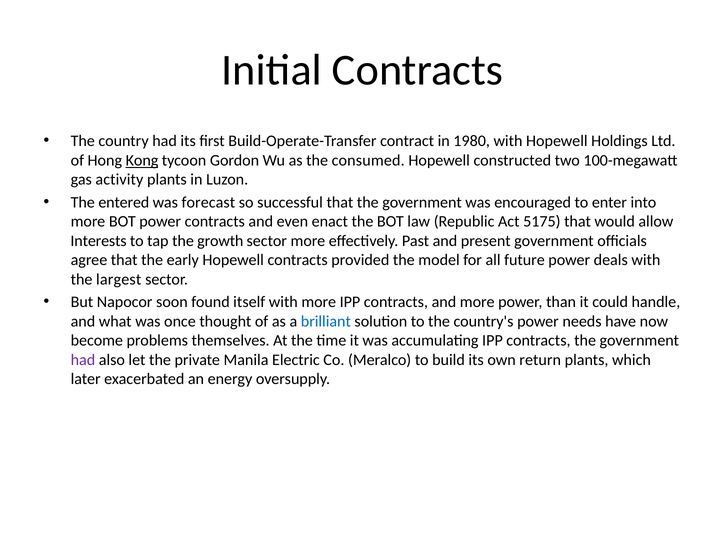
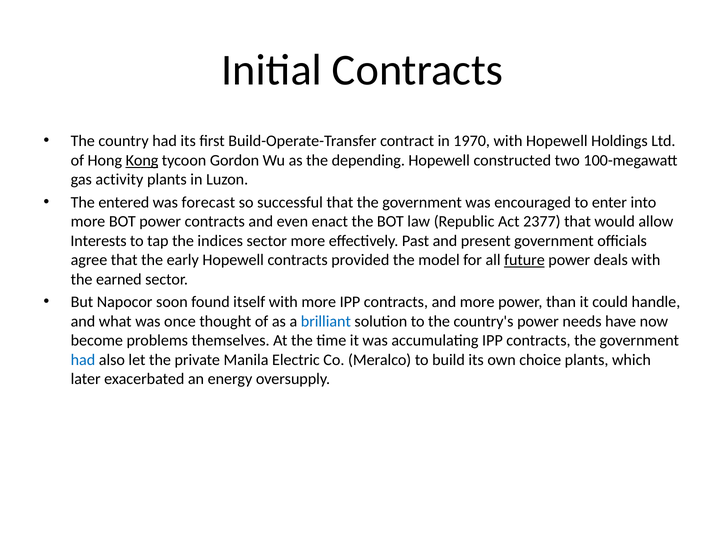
1980: 1980 -> 1970
consumed: consumed -> depending
5175: 5175 -> 2377
growth: growth -> indices
future underline: none -> present
largest: largest -> earned
had at (83, 360) colour: purple -> blue
return: return -> choice
